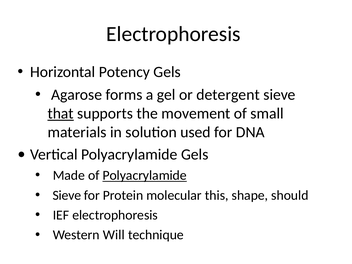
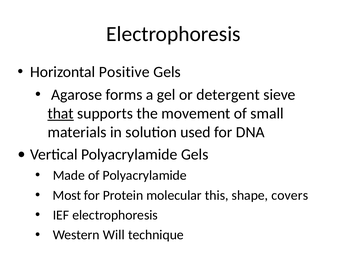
Potency: Potency -> Positive
Polyacrylamide at (145, 175) underline: present -> none
Sieve at (67, 195): Sieve -> Most
should: should -> covers
